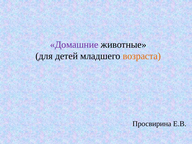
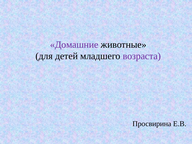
возраста colour: orange -> purple
